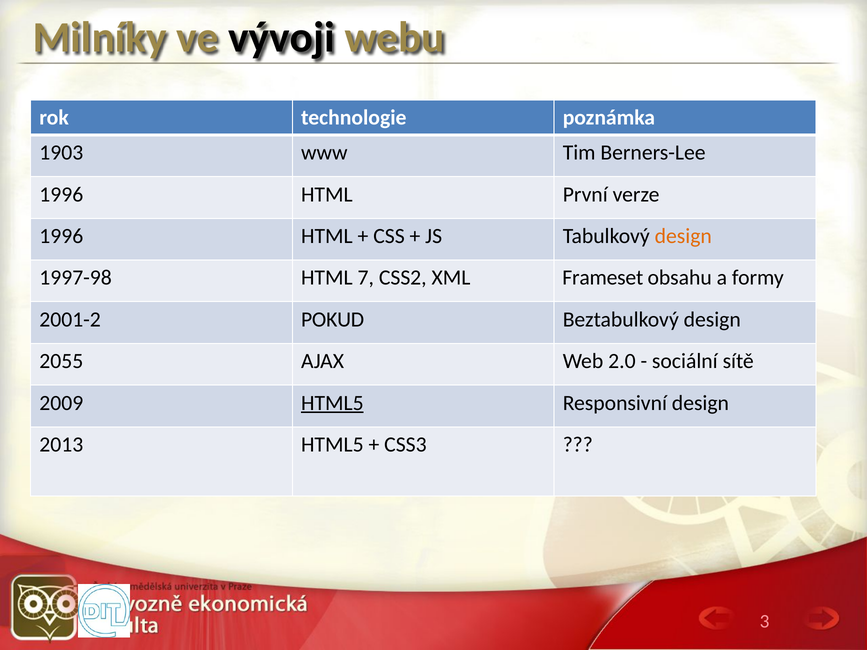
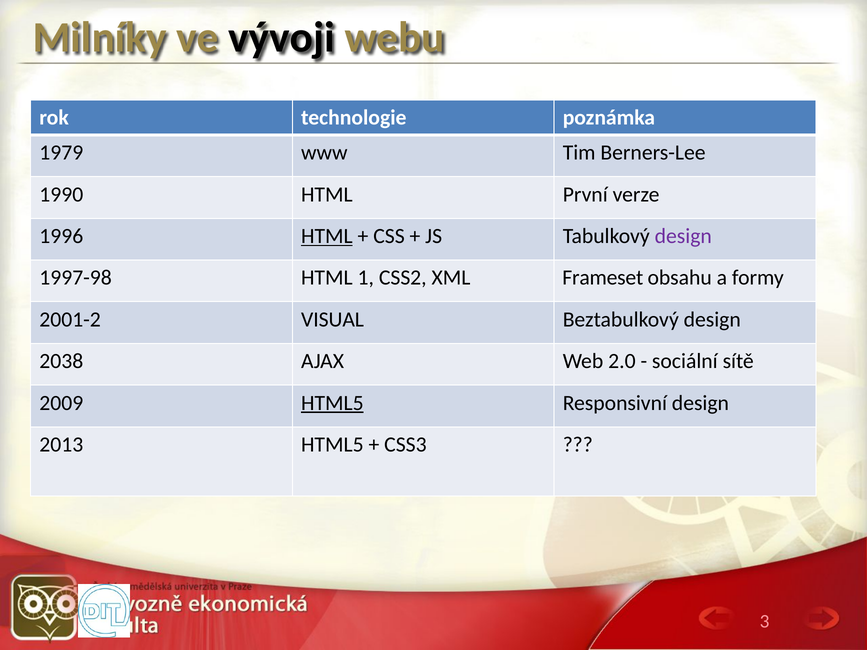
1903: 1903 -> 1979
1996 at (61, 195): 1996 -> 1990
HTML at (327, 236) underline: none -> present
design at (683, 236) colour: orange -> purple
7: 7 -> 1
POKUD: POKUD -> VISUAL
2055: 2055 -> 2038
